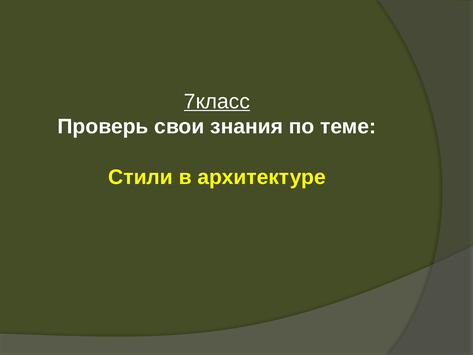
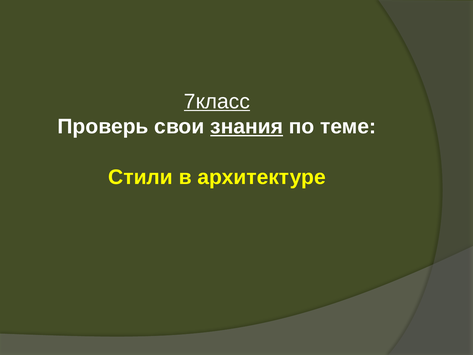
знания underline: none -> present
